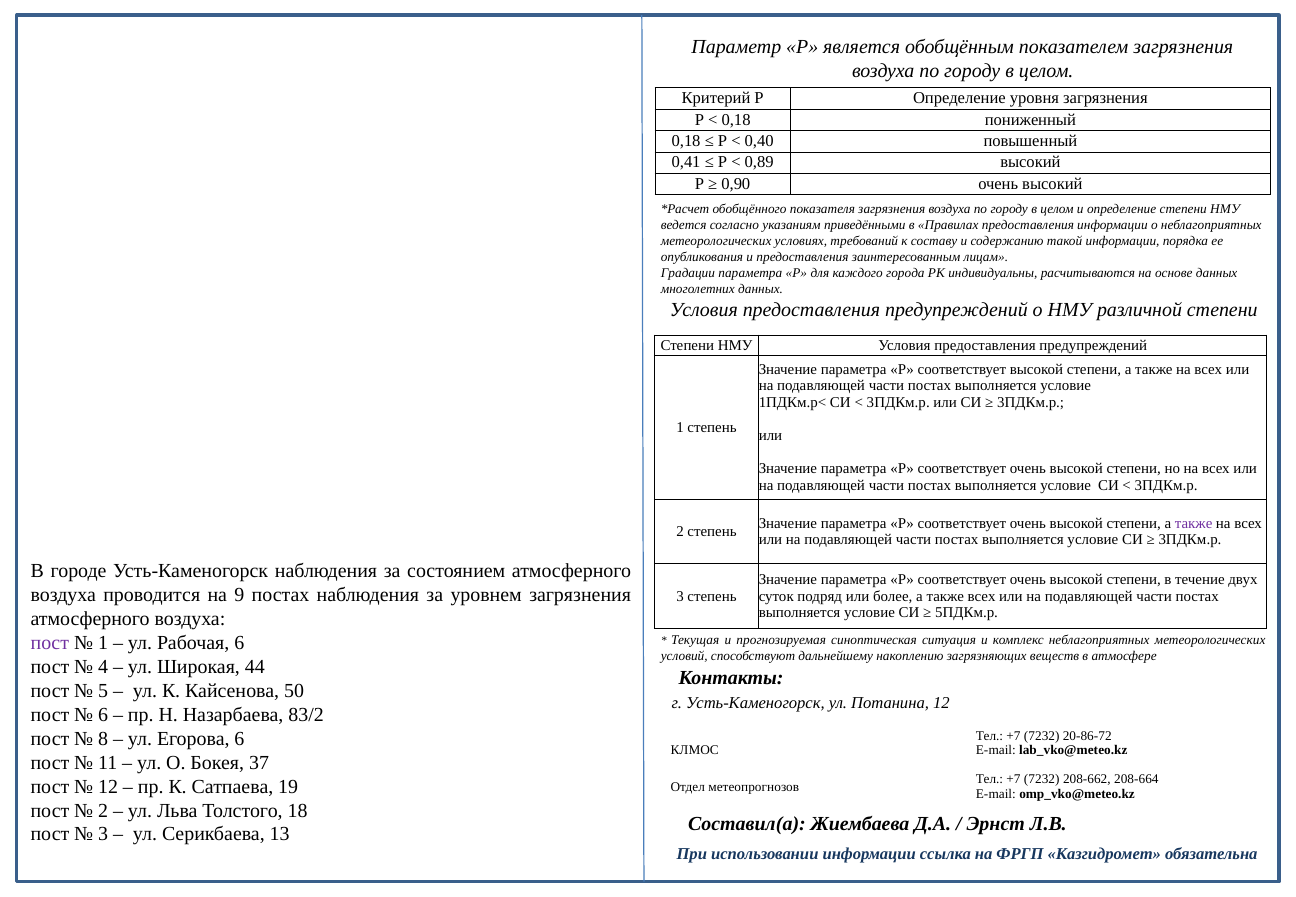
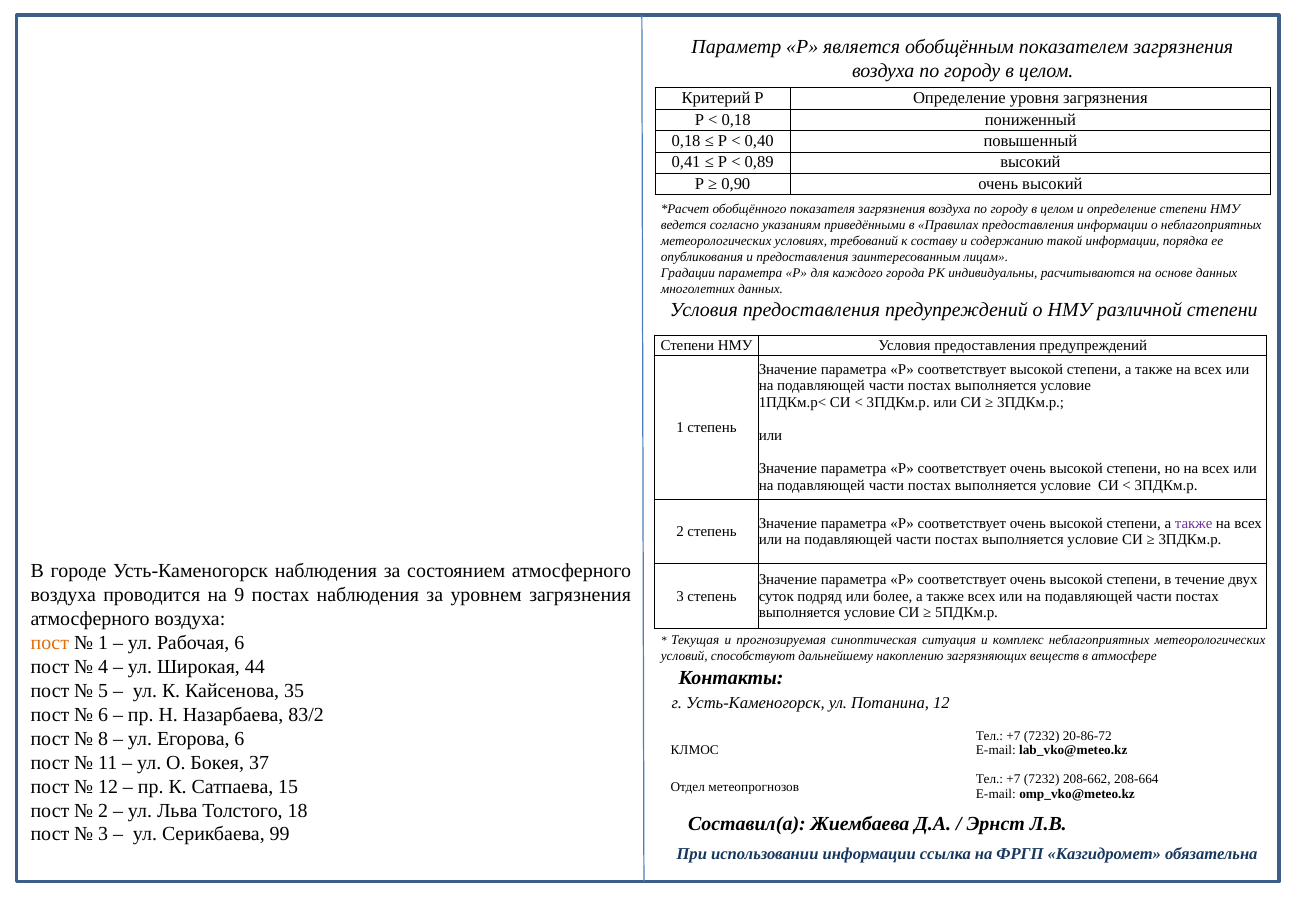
пост at (50, 643) colour: purple -> orange
50: 50 -> 35
19: 19 -> 15
13: 13 -> 99
